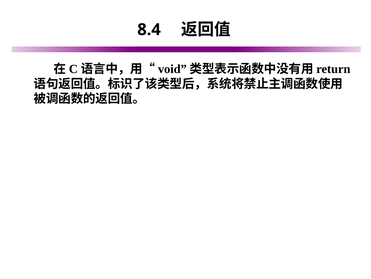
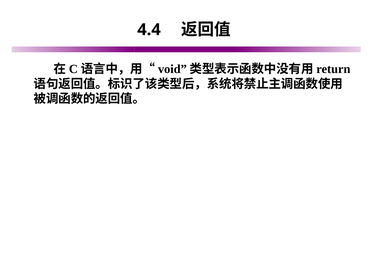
8.4: 8.4 -> 4.4
